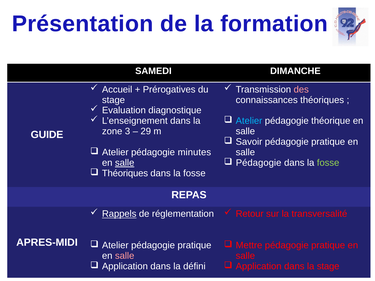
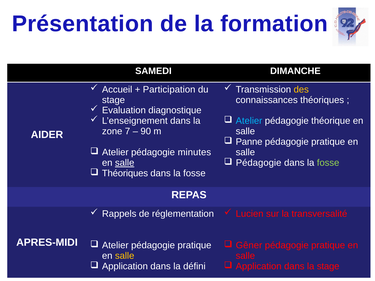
Prérogatives: Prérogatives -> Participation
des colour: pink -> yellow
3: 3 -> 7
29: 29 -> 90
GUIDE: GUIDE -> AIDER
Savoir: Savoir -> Panne
Rappels underline: present -> none
Retour: Retour -> Lucien
Mettre: Mettre -> Gêner
salle at (125, 256) colour: pink -> yellow
